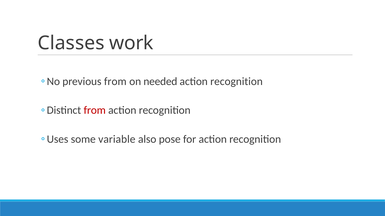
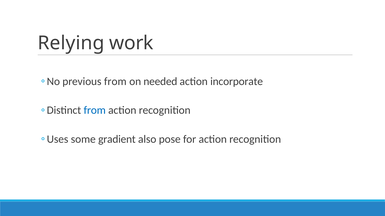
Classes: Classes -> Relying
recognition at (237, 82): recognition -> incorporate
from at (95, 111) colour: red -> blue
variable: variable -> gradient
